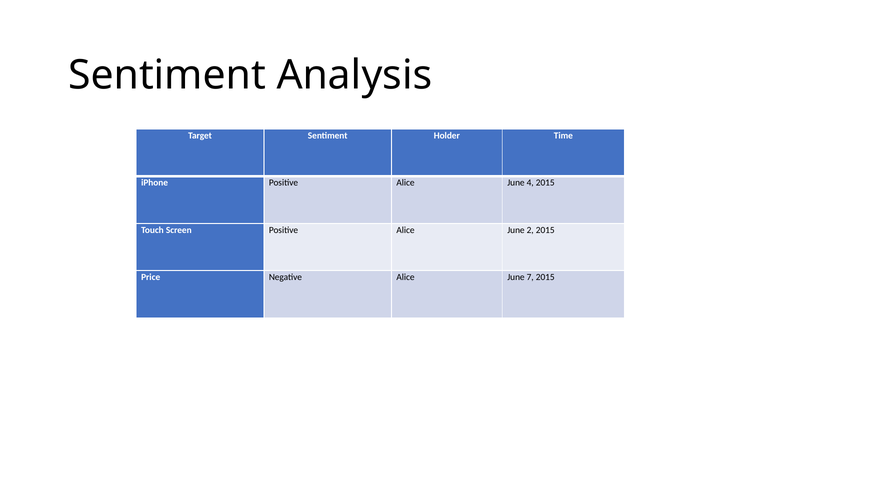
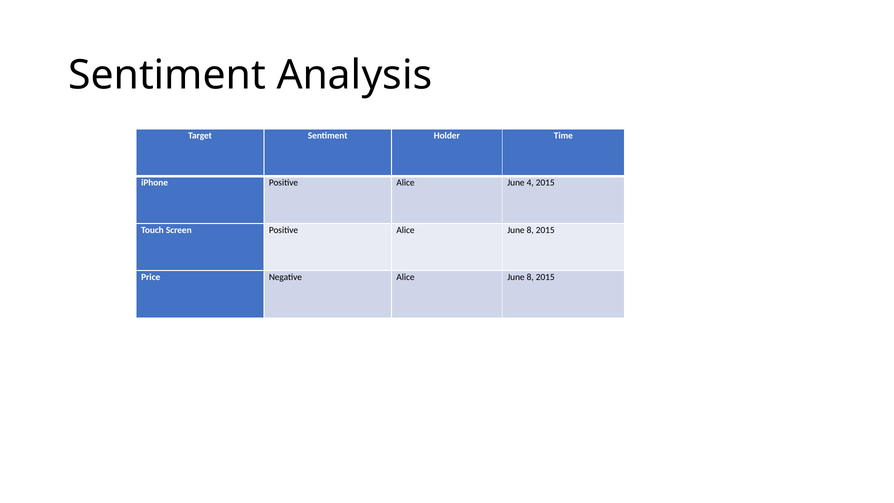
Positive Alice June 2: 2 -> 8
Negative Alice June 7: 7 -> 8
